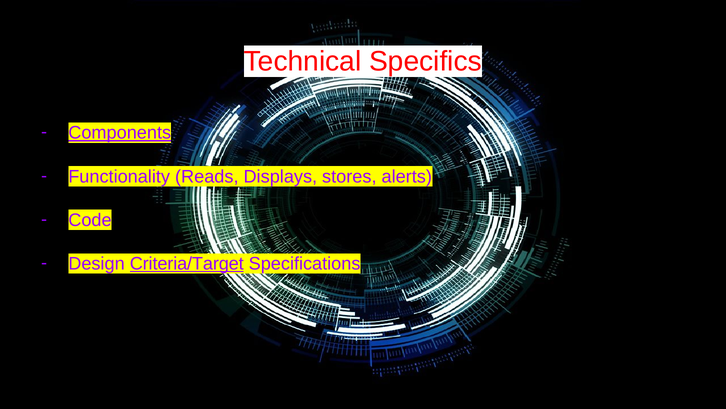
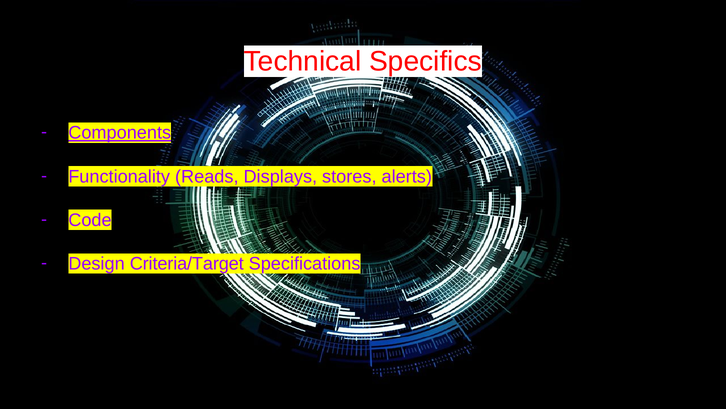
Criteria/Target underline: present -> none
